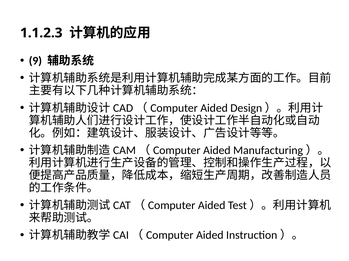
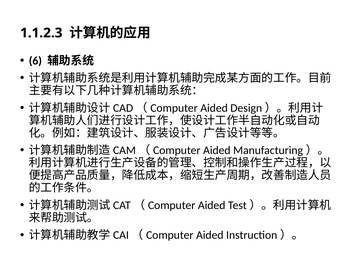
9: 9 -> 6
